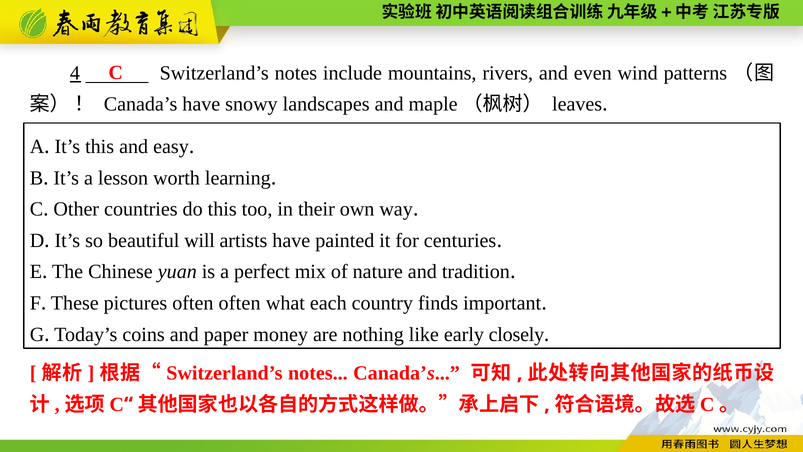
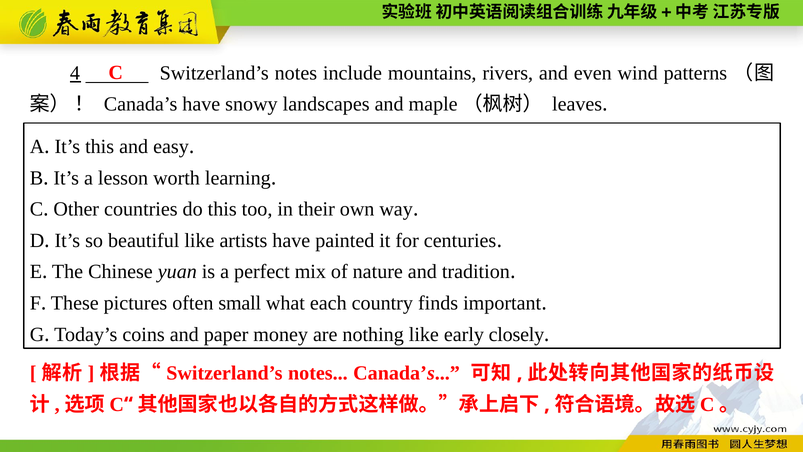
beautiful will: will -> like
often often: often -> small
